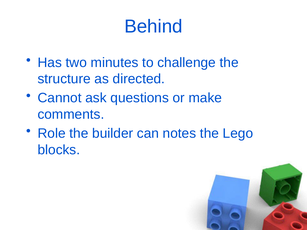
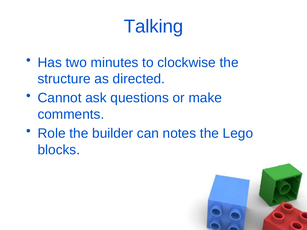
Behind: Behind -> Talking
challenge: challenge -> clockwise
